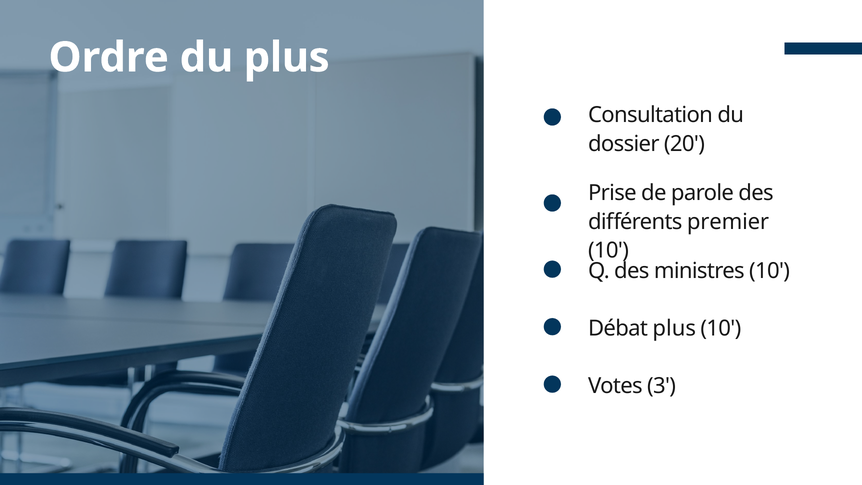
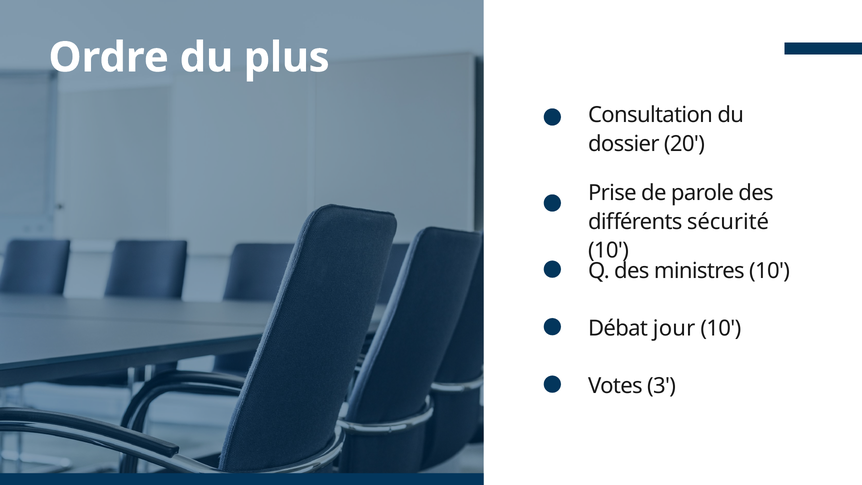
premier: premier -> sécurité
Débat plus: plus -> jour
